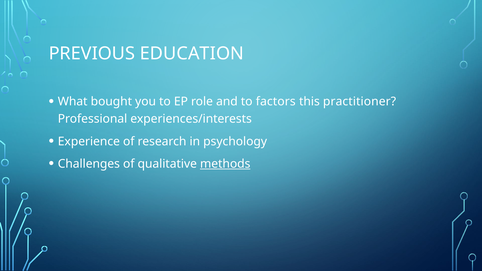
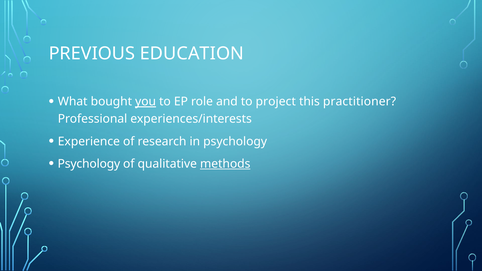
you underline: none -> present
factors: factors -> project
Challenges at (89, 164): Challenges -> Psychology
